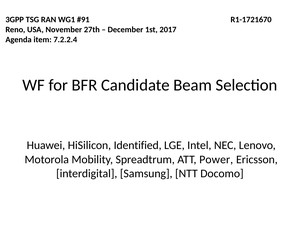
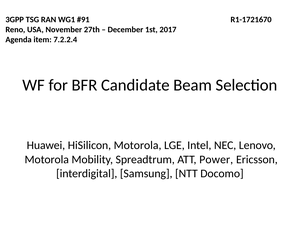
HiSilicon Identified: Identified -> Motorola
